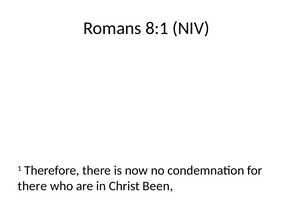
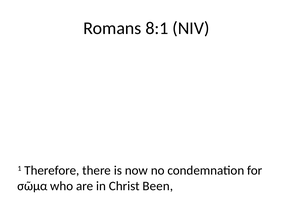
there at (32, 187): there -> σῶμα
